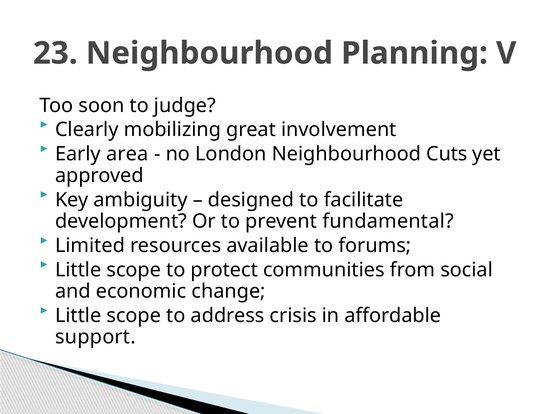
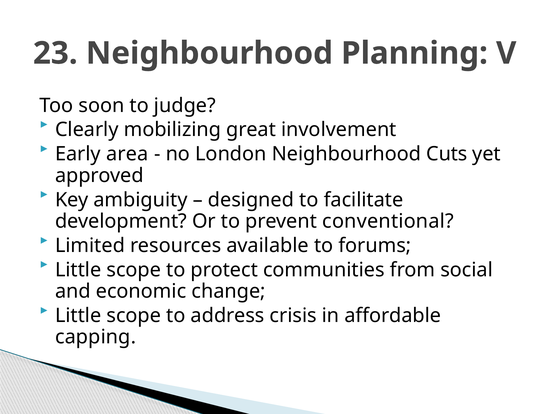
fundamental: fundamental -> conventional
support: support -> capping
